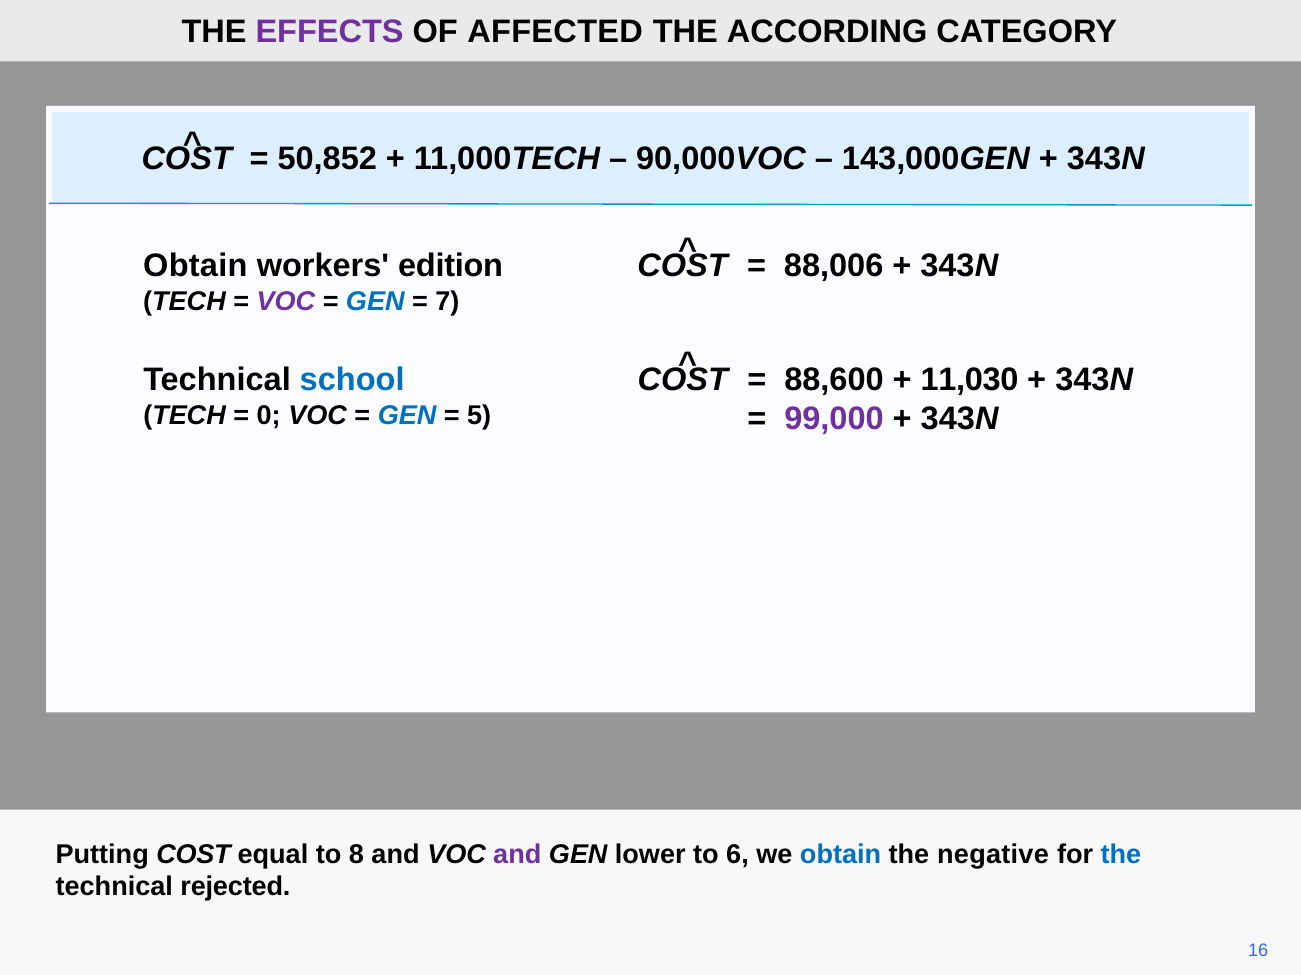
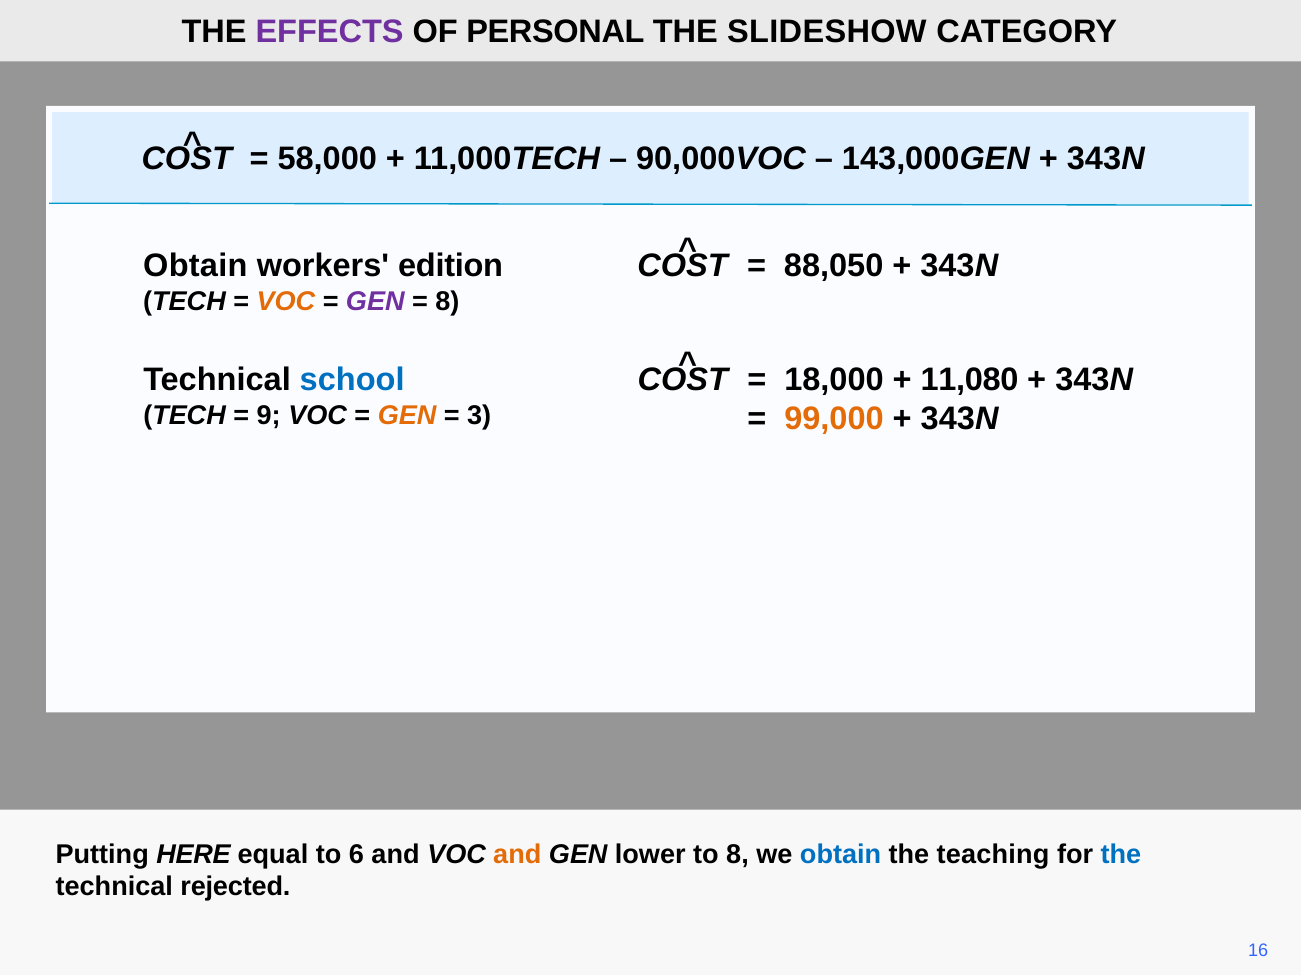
AFFECTED: AFFECTED -> PERSONAL
ACCORDING: ACCORDING -> SLIDESHOW
50,852: 50,852 -> 58,000
88,006: 88,006 -> 88,050
VOC at (286, 302) colour: purple -> orange
GEN at (375, 302) colour: blue -> purple
7 at (447, 302): 7 -> 8
88,600: 88,600 -> 18,000
11,030: 11,030 -> 11,080
0: 0 -> 9
GEN at (407, 416) colour: blue -> orange
5: 5 -> 3
99,000 colour: purple -> orange
Putting COST: COST -> HERE
8: 8 -> 6
and at (517, 855) colour: purple -> orange
to 6: 6 -> 8
negative: negative -> teaching
